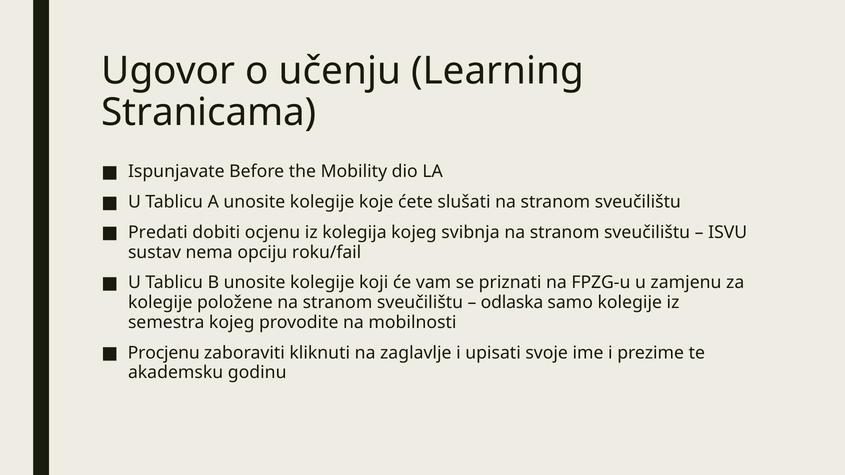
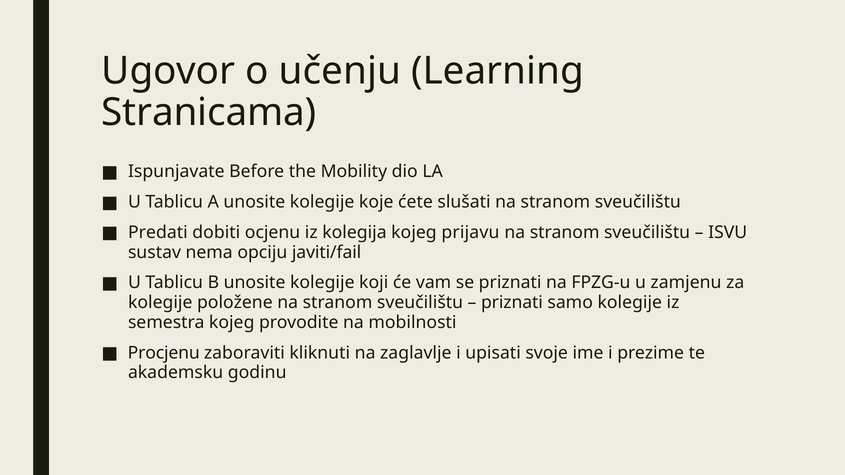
svibnja: svibnja -> prijavu
roku/fail: roku/fail -> javiti/fail
odlaska at (512, 303): odlaska -> priznati
